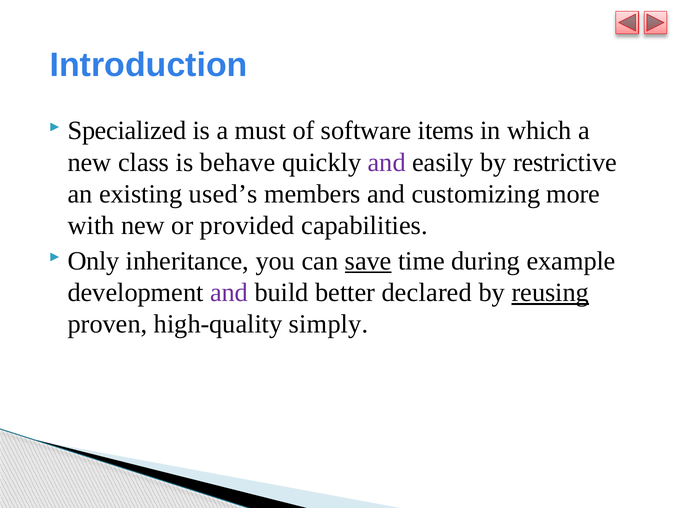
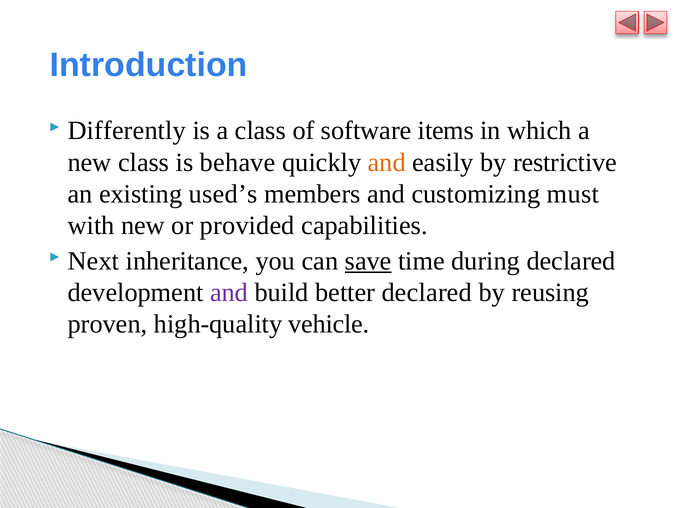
Specialized: Specialized -> Differently
a must: must -> class
and at (387, 163) colour: purple -> orange
more: more -> must
Only: Only -> Next
during example: example -> declared
reusing underline: present -> none
simply: simply -> vehicle
